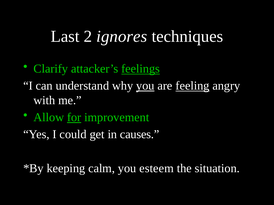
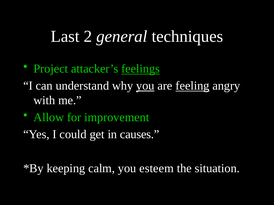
ignores: ignores -> general
Clarify: Clarify -> Project
for underline: present -> none
